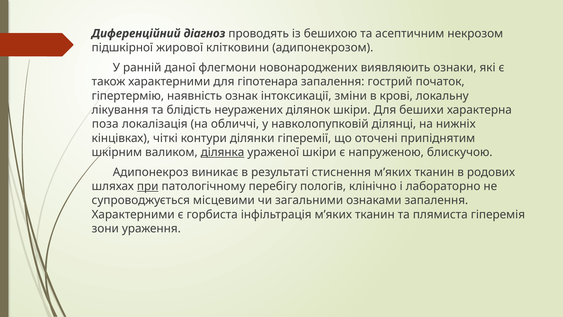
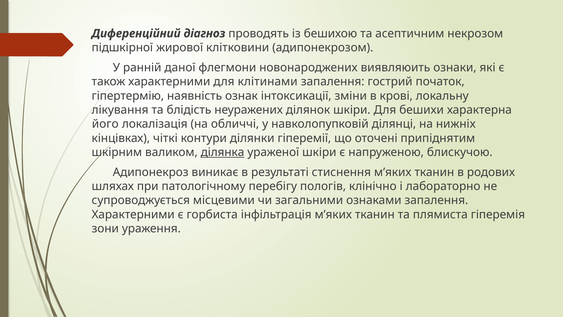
гіпотенара: гіпотенара -> клітинами
поза: поза -> його
при underline: present -> none
